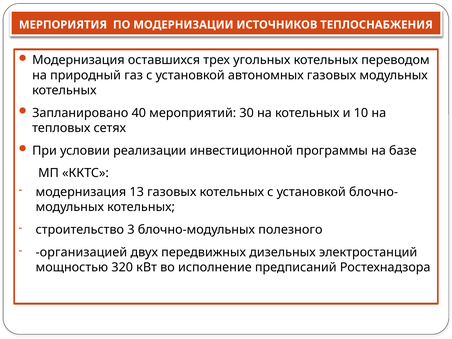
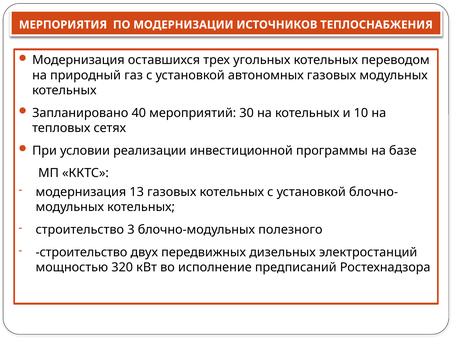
организацией at (81, 252): организацией -> строительство
